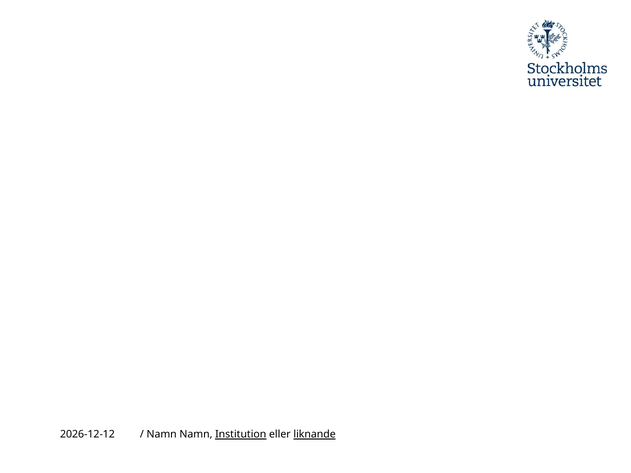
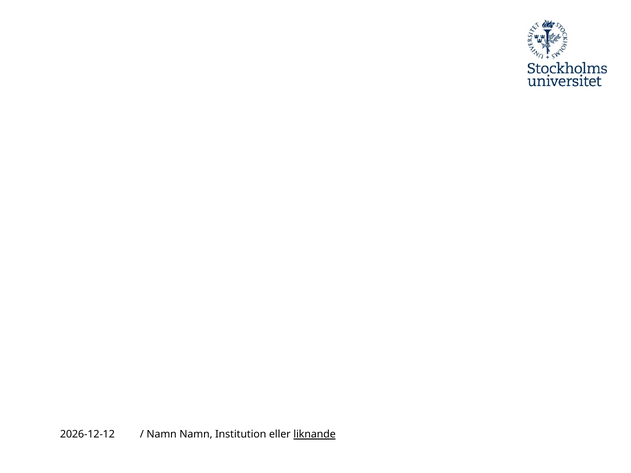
Institution underline: present -> none
